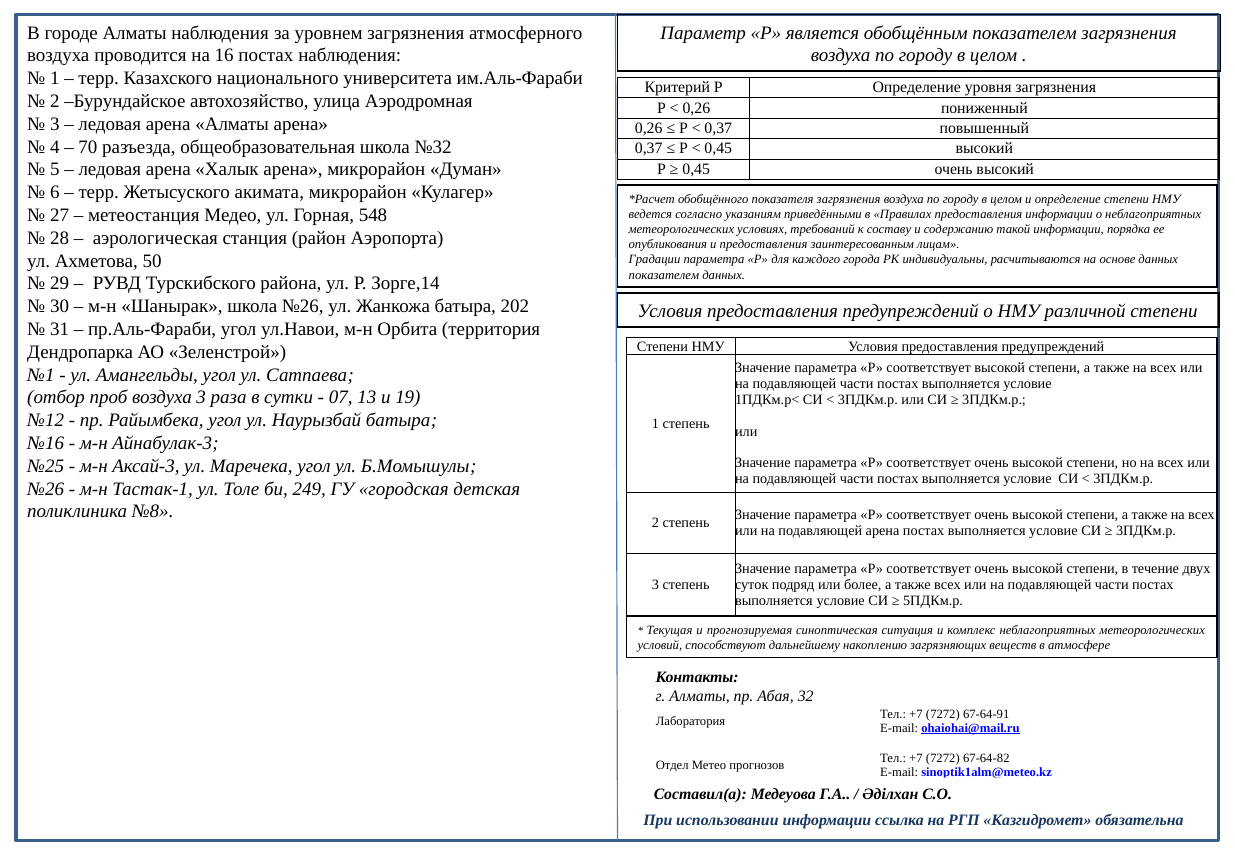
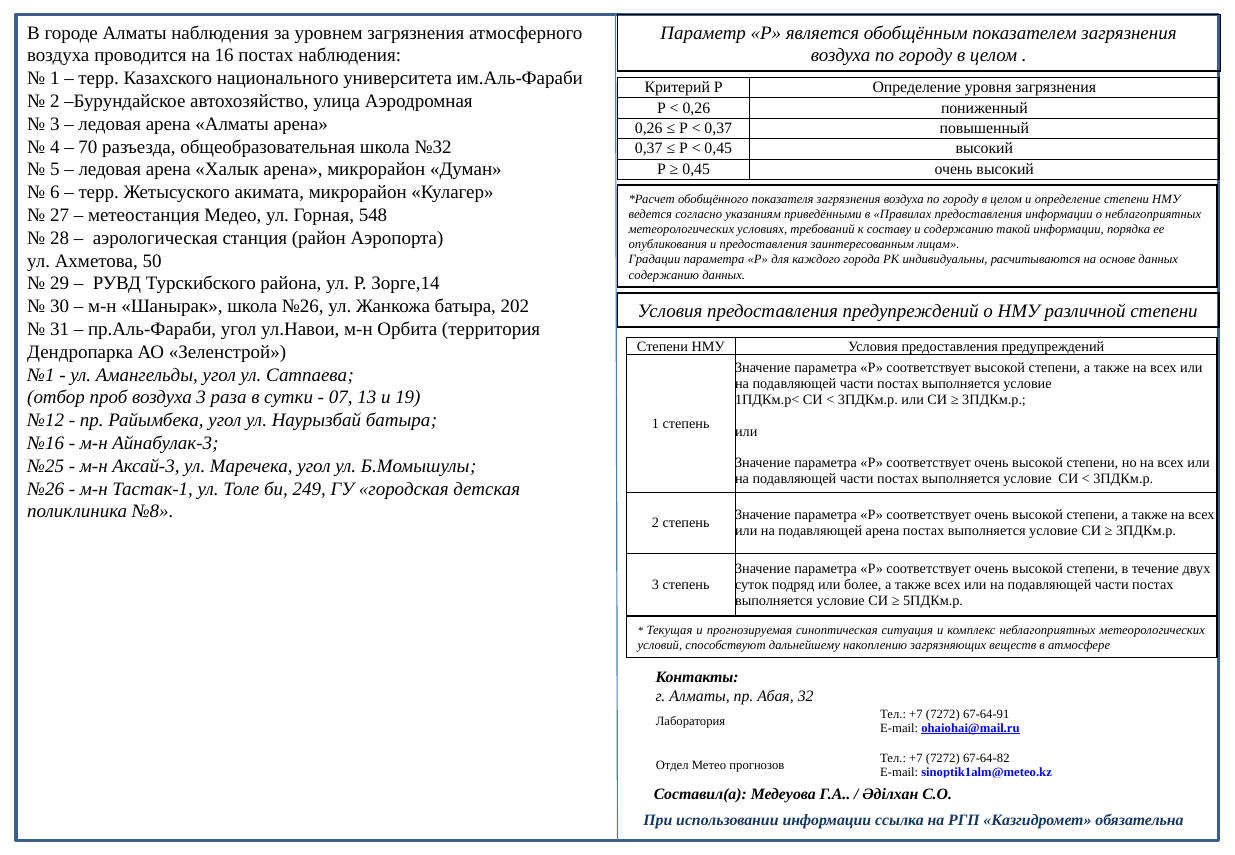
показателем at (664, 275): показателем -> содержанию
